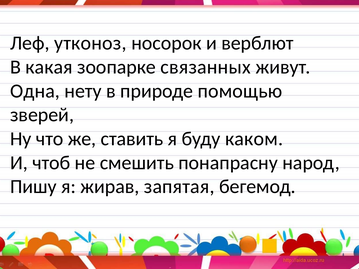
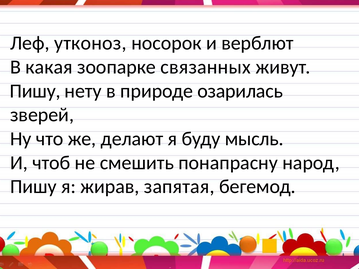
Одна at (35, 91): Одна -> Пишу
помощью: помощью -> озарилась
ставить: ставить -> делают
каком: каком -> мысль
